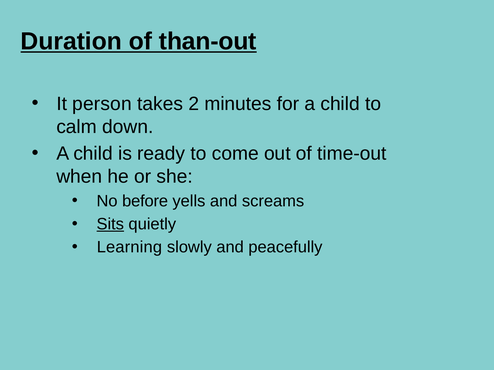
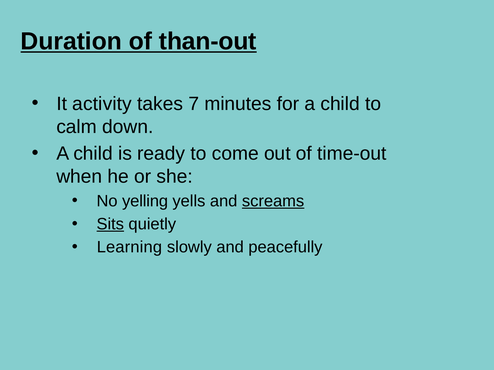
person: person -> activity
2: 2 -> 7
before: before -> yelling
screams underline: none -> present
